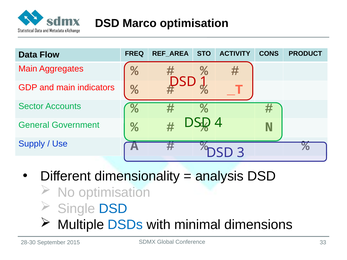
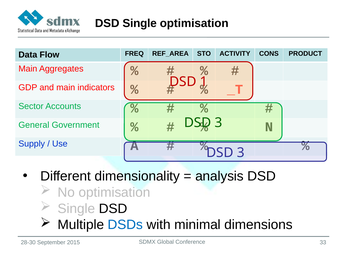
DSD Marco: Marco -> Single
4 at (218, 123): 4 -> 3
DSD at (113, 209) colour: blue -> black
